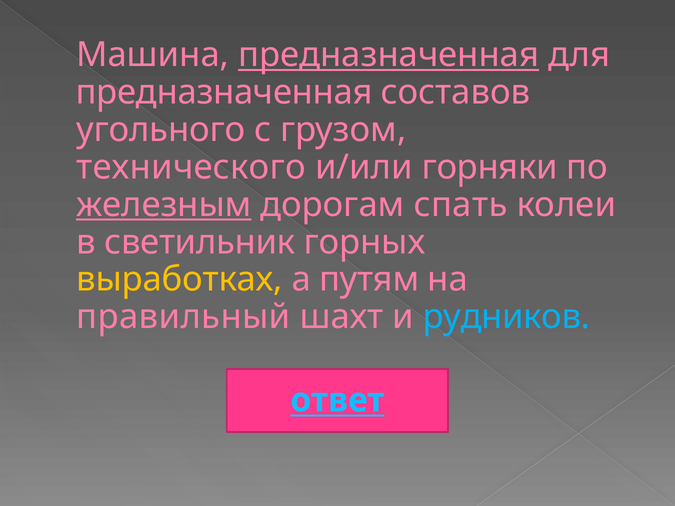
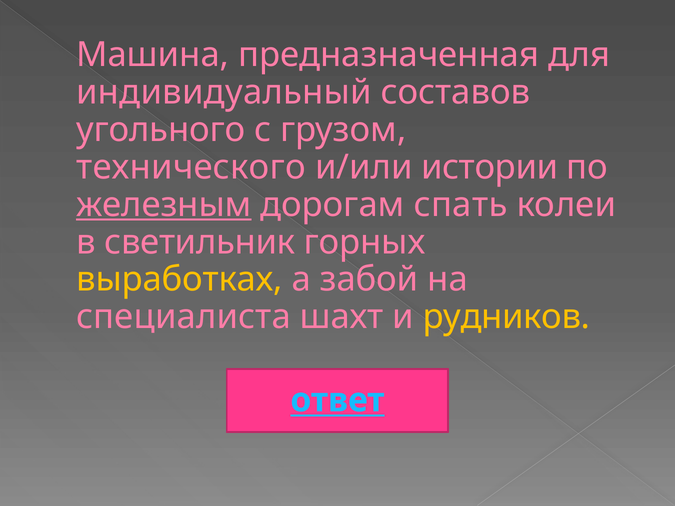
предназначенная at (389, 55) underline: present -> none
предназначенная at (224, 92): предназначенная -> индивидуальный
горняки: горняки -> истории
путям: путям -> забой
правильный: правильный -> специалиста
рудников colour: light blue -> yellow
